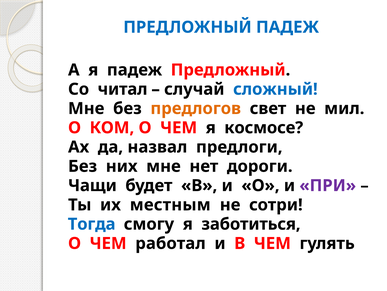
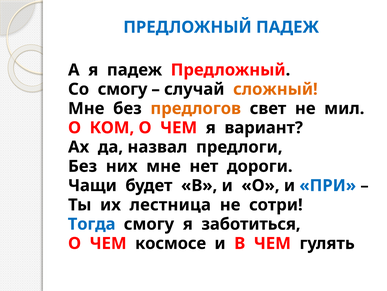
Со читал: читал -> смогу
сложный colour: blue -> orange
космосе: космосе -> вариант
ПРИ colour: purple -> blue
местным: местным -> лестница
работал: работал -> космосе
